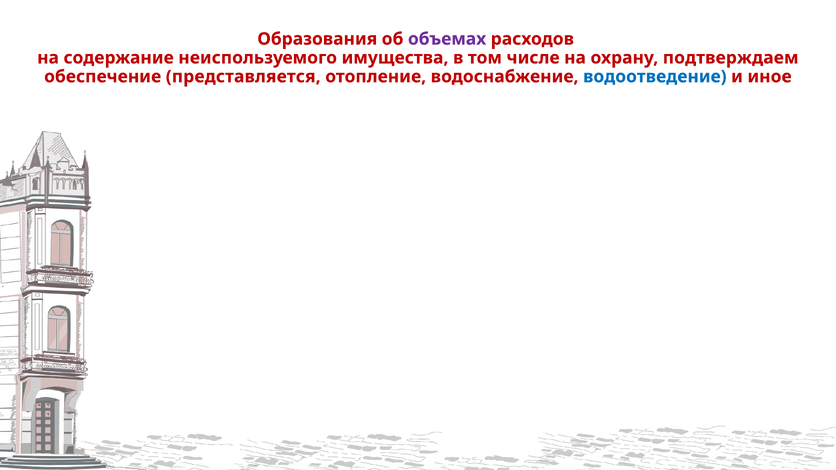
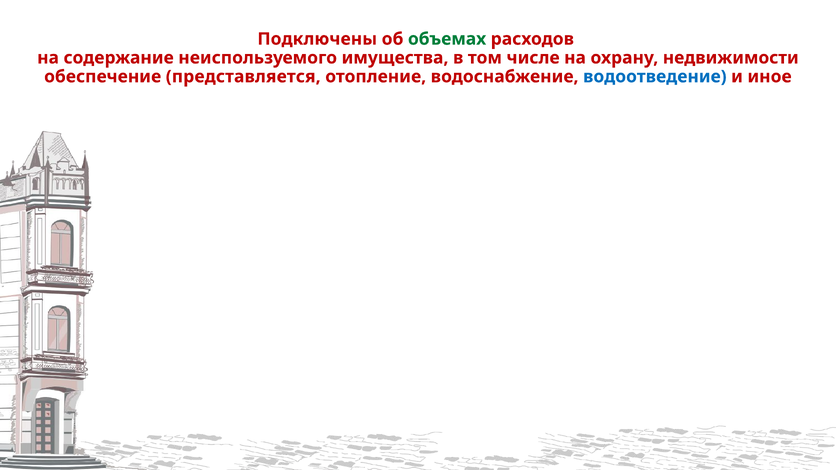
Образования: Образования -> Подключены
объемах colour: purple -> green
подтверждаем: подтверждаем -> недвижимости
